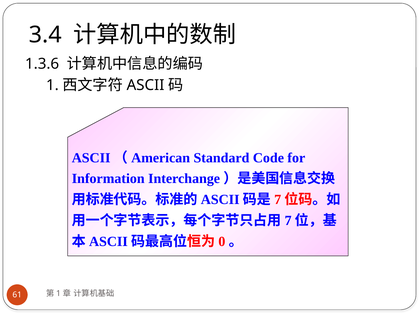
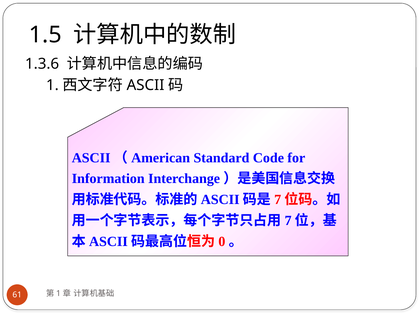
3.4: 3.4 -> 1.5
